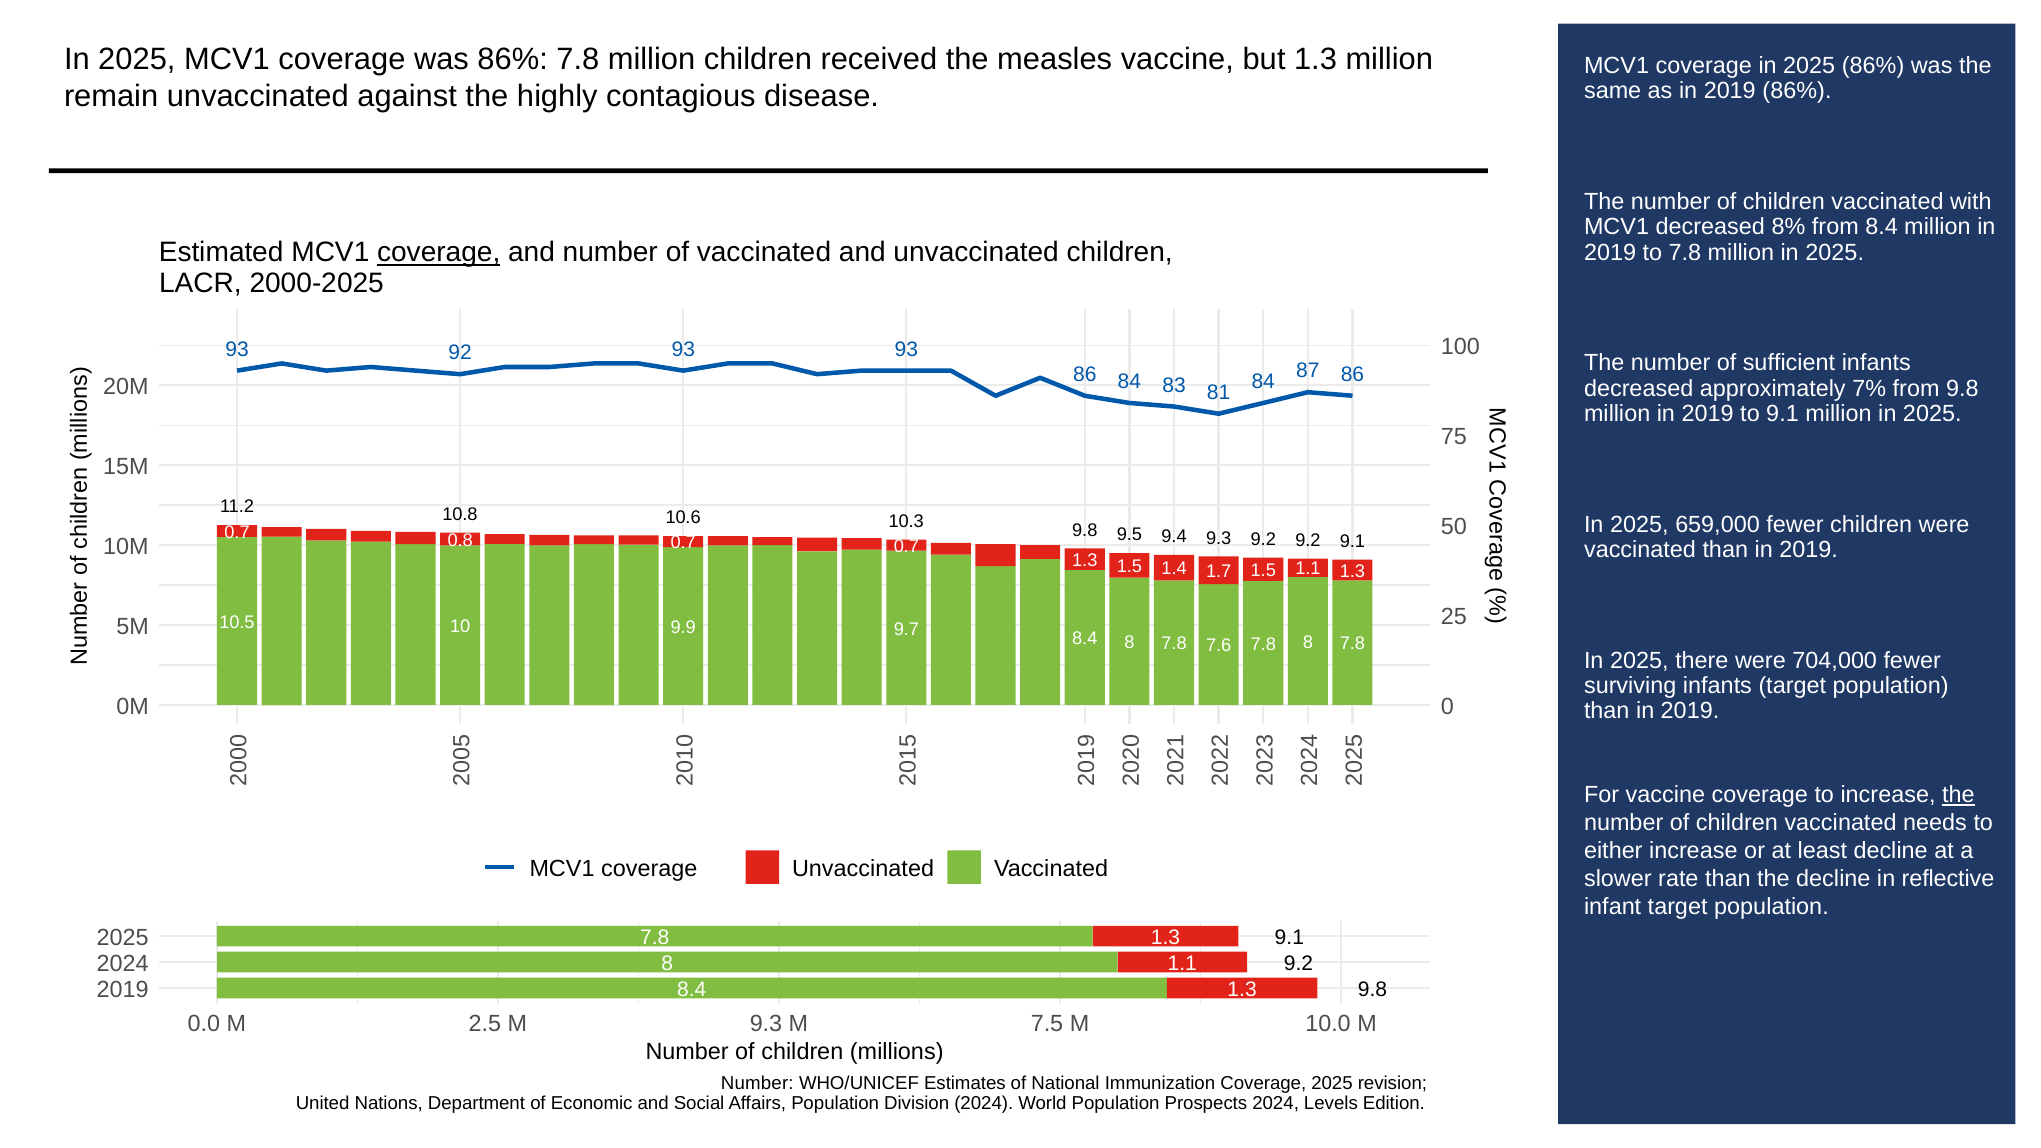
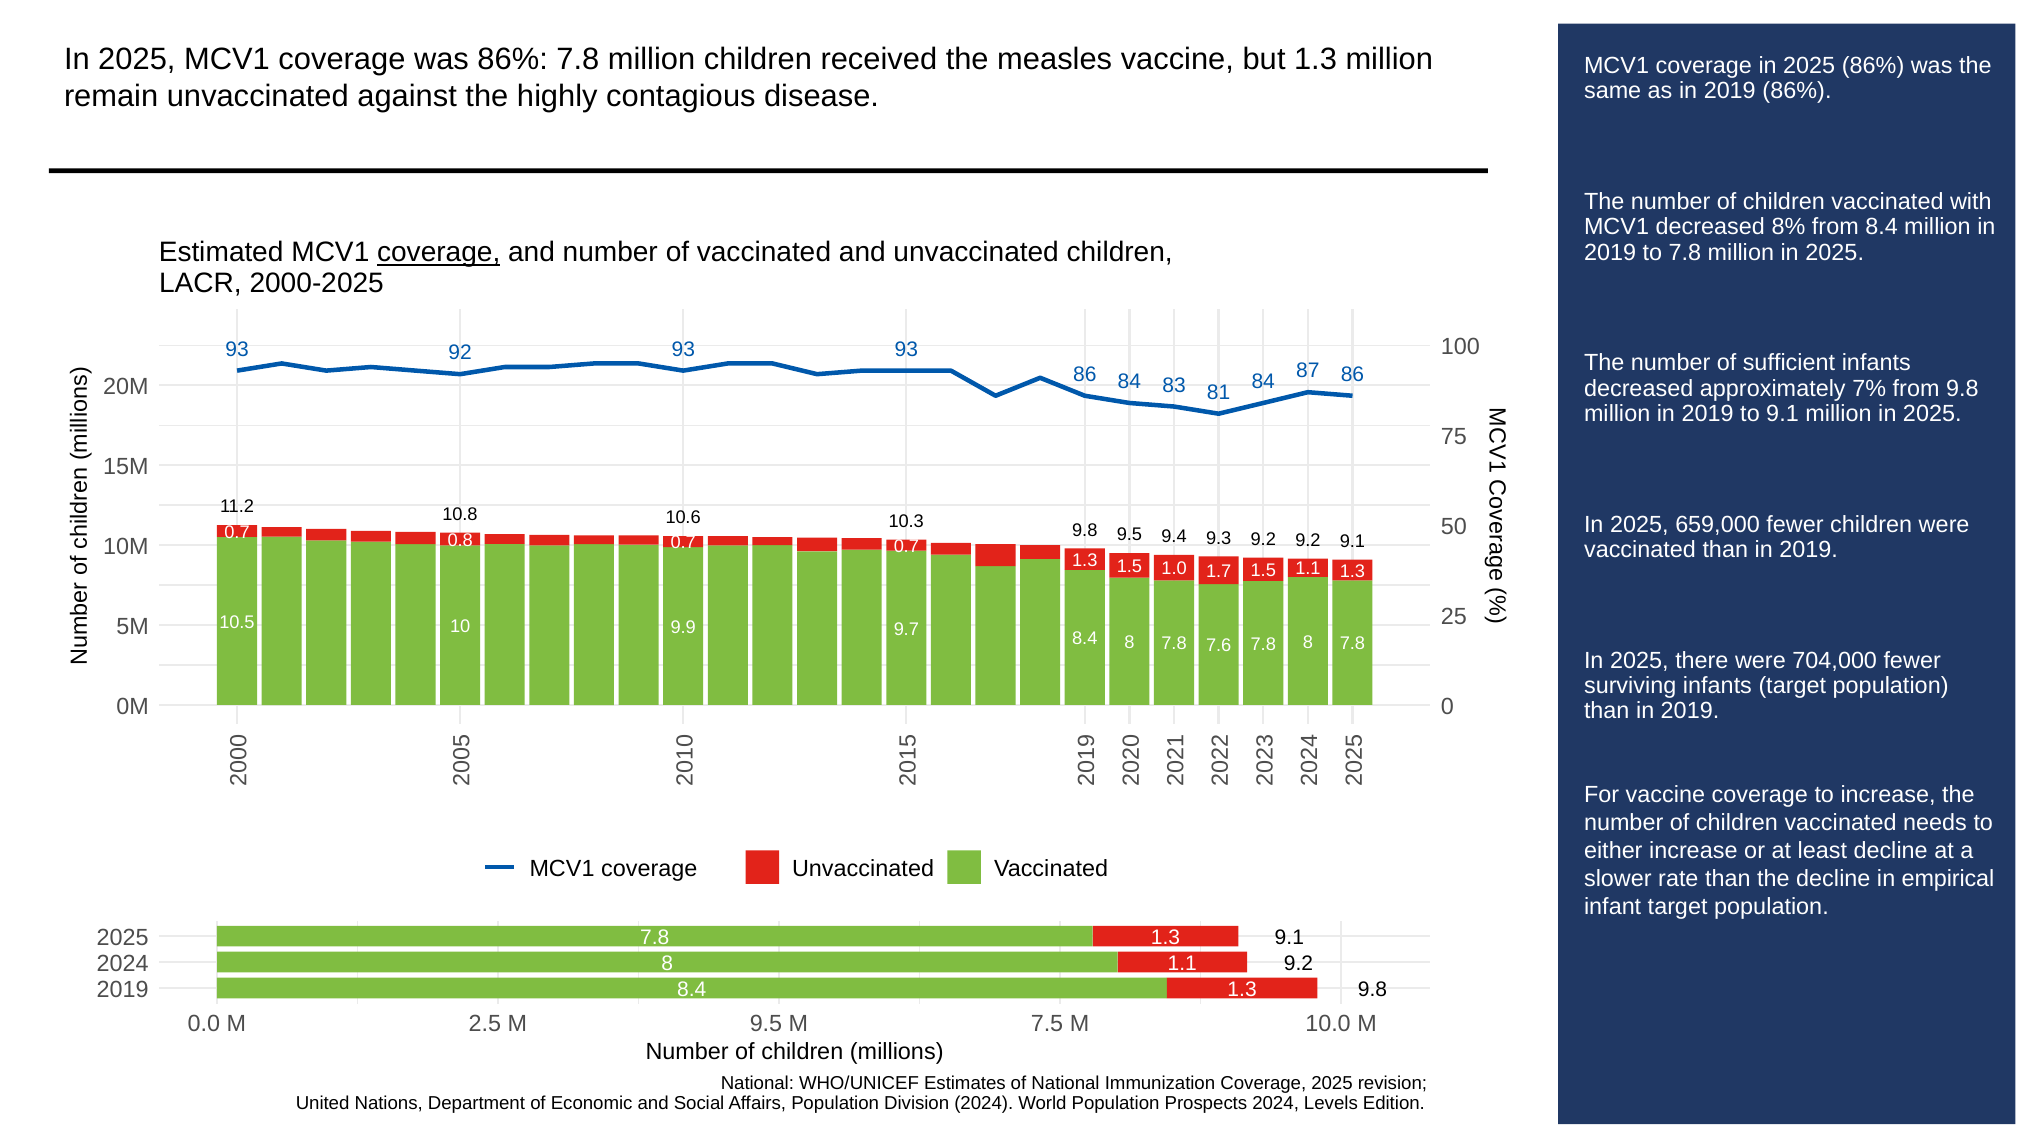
1.4: 1.4 -> 1.0
the at (1958, 795) underline: present -> none
reflective: reflective -> empirical
M 9.3: 9.3 -> 9.5
Number at (757, 1083): Number -> National
